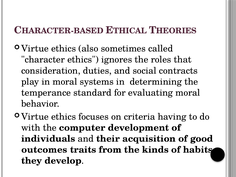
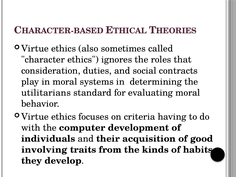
temperance: temperance -> utilitarians
outcomes: outcomes -> involving
